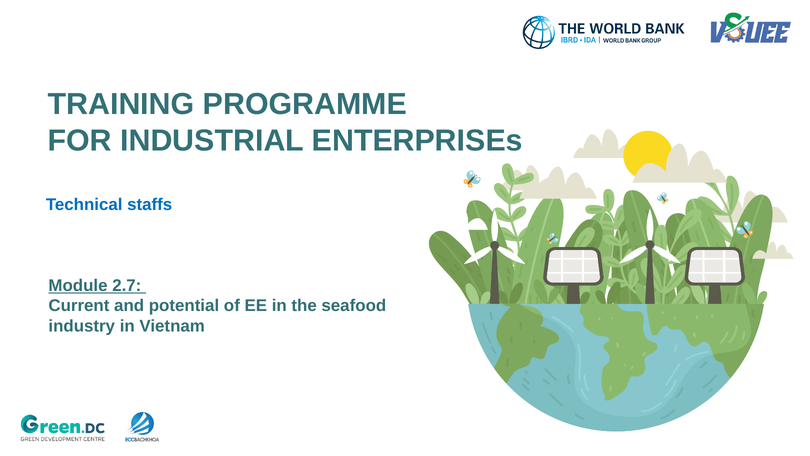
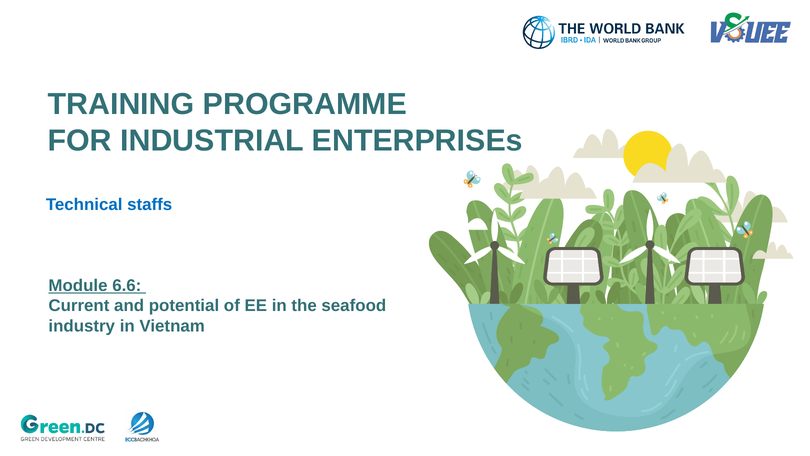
2.7: 2.7 -> 6.6
